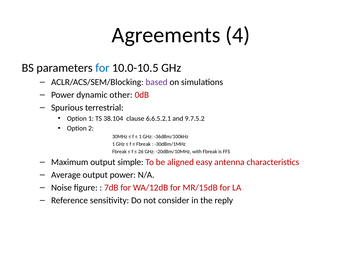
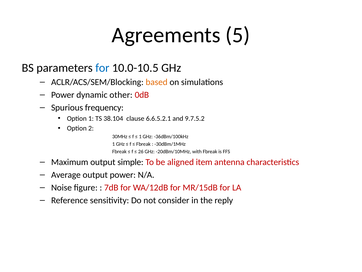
4: 4 -> 5
based colour: purple -> orange
terrestrial: terrestrial -> frequency
easy: easy -> item
